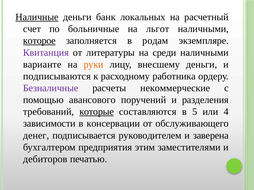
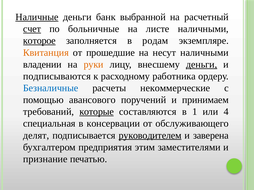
локальных: локальных -> выбранной
счет underline: none -> present
льгот: льгот -> листе
Квитанция colour: purple -> orange
литературы: литературы -> прошедшие
среди: среди -> несут
варианте: варианте -> владении
деньги at (202, 65) underline: none -> present
Безналичные colour: purple -> blue
разделения: разделения -> принимаем
5: 5 -> 1
зависимости: зависимости -> специальная
денег: денег -> делят
руководителем underline: none -> present
дебиторов: дебиторов -> признание
